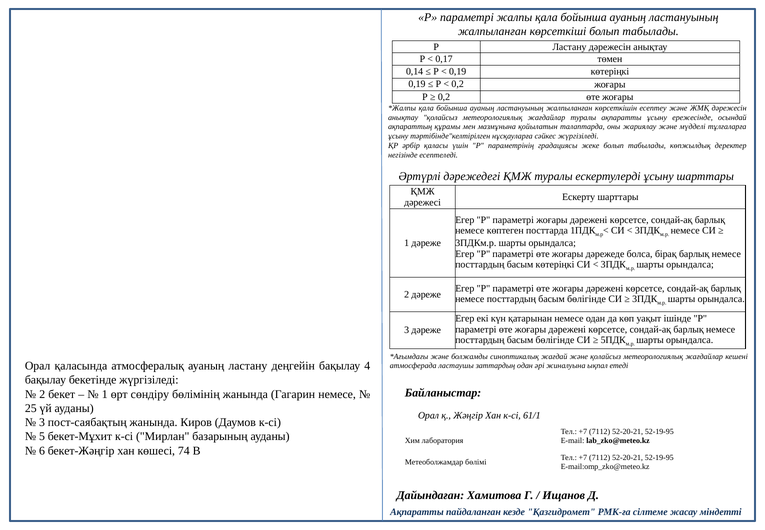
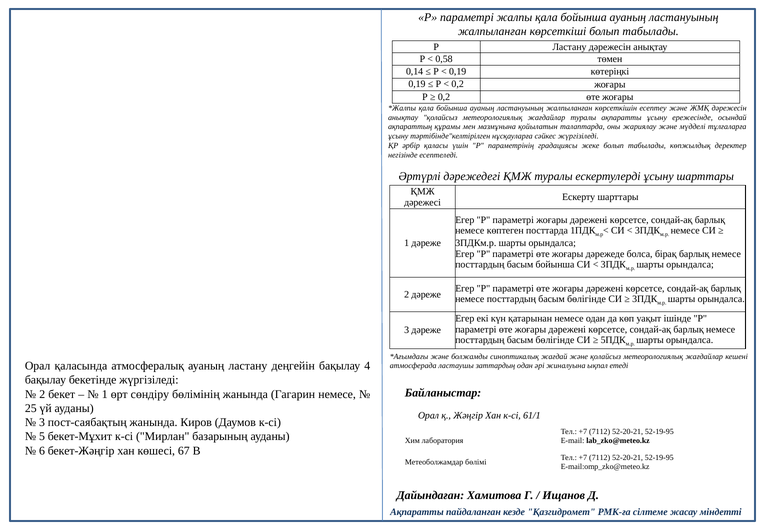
0,17: 0,17 -> 0,58
басым көтеріңкі: көтеріңкі -> бойынша
74: 74 -> 67
